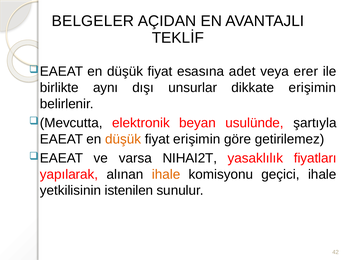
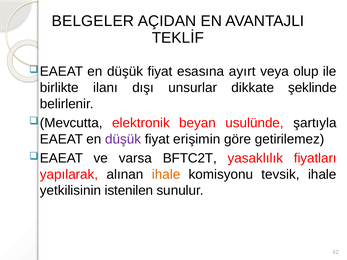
adet: adet -> ayırt
erer: erer -> olup
aynı: aynı -> ilanı
dikkate erişimin: erişimin -> şeklinde
düşük at (123, 139) colour: orange -> purple
NIHAI2T: NIHAI2T -> BFTC2T
geçici: geçici -> tevsik
